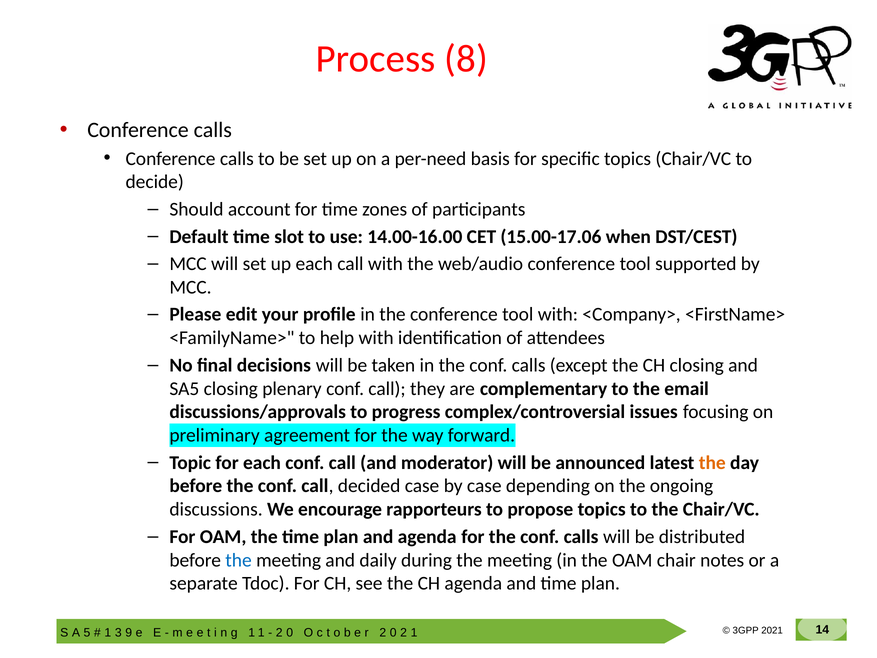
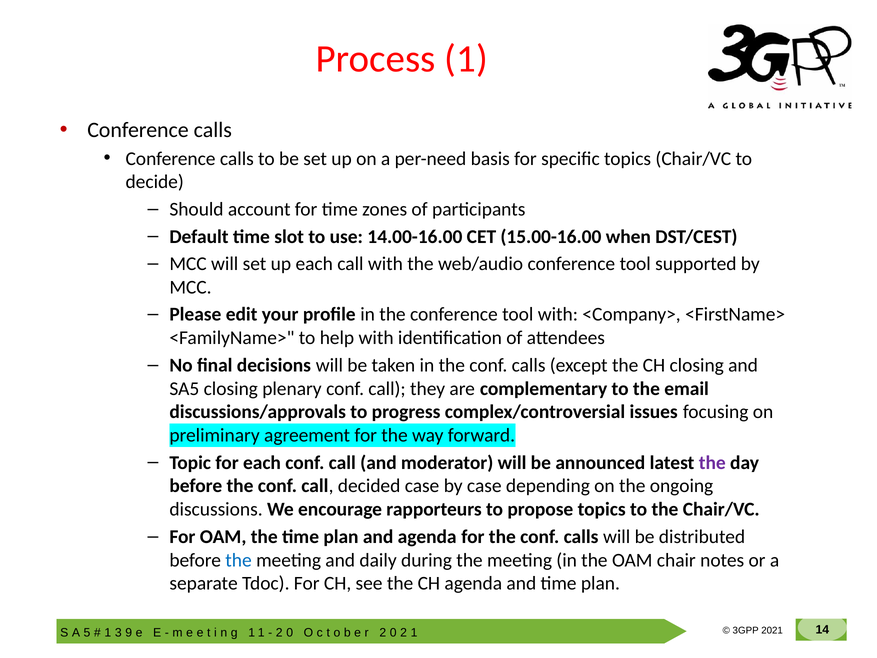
Process 8: 8 -> 1
15.00-17.06: 15.00-17.06 -> 15.00-16.00
the at (712, 462) colour: orange -> purple
